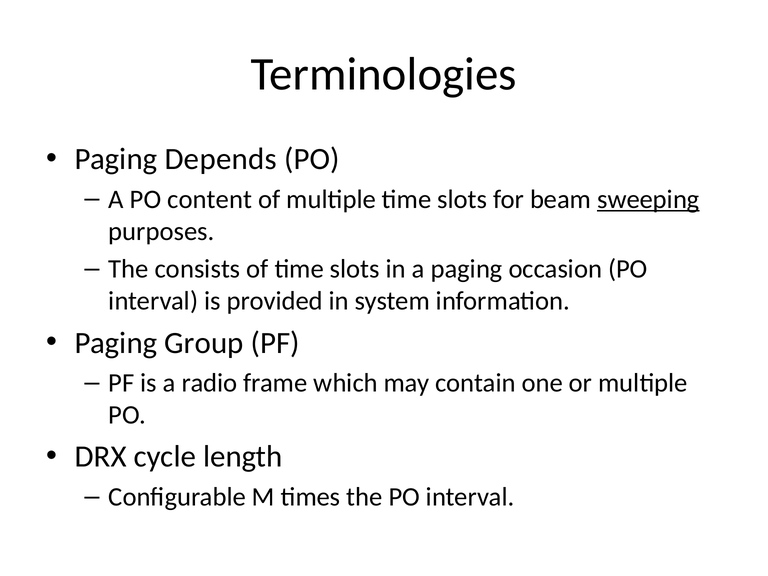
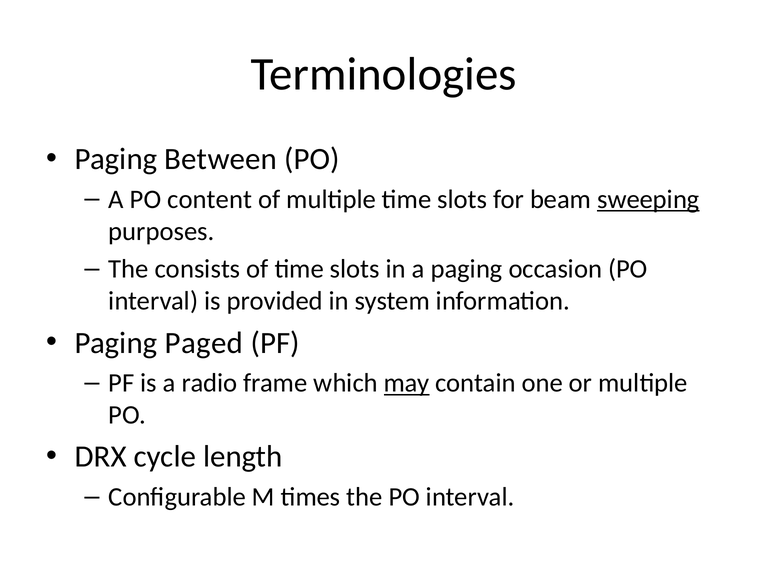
Depends: Depends -> Between
Group: Group -> Paged
may underline: none -> present
